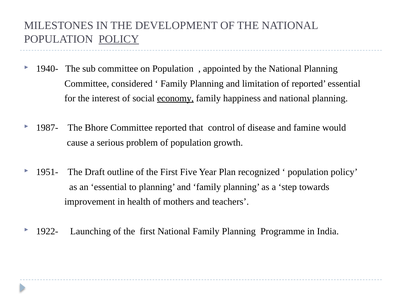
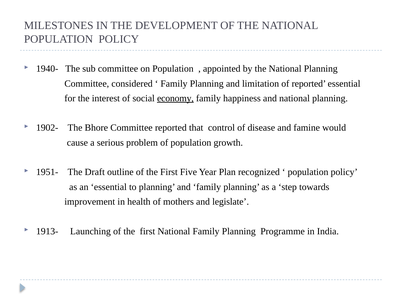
POLICY at (119, 39) underline: present -> none
1987-: 1987- -> 1902-
teachers: teachers -> legislate
1922-: 1922- -> 1913-
